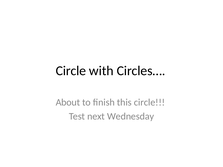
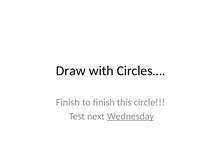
Circle at (71, 71): Circle -> Draw
About at (68, 103): About -> Finish
Wednesday underline: none -> present
